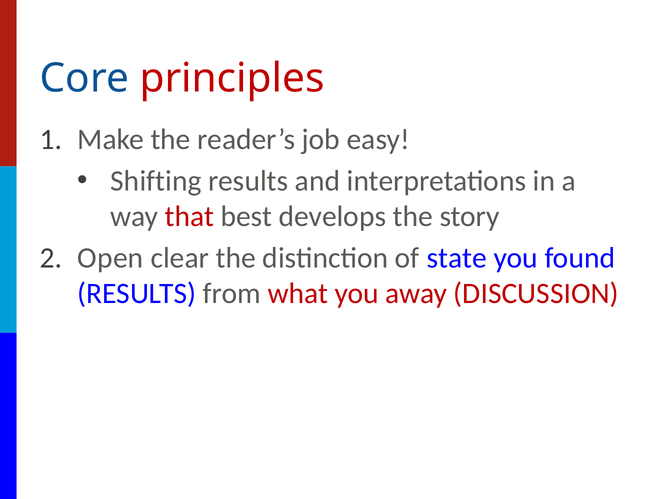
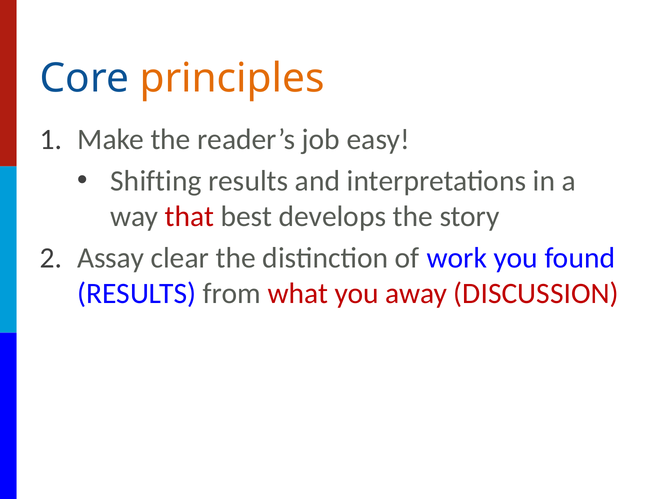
principles colour: red -> orange
Open: Open -> Assay
state: state -> work
